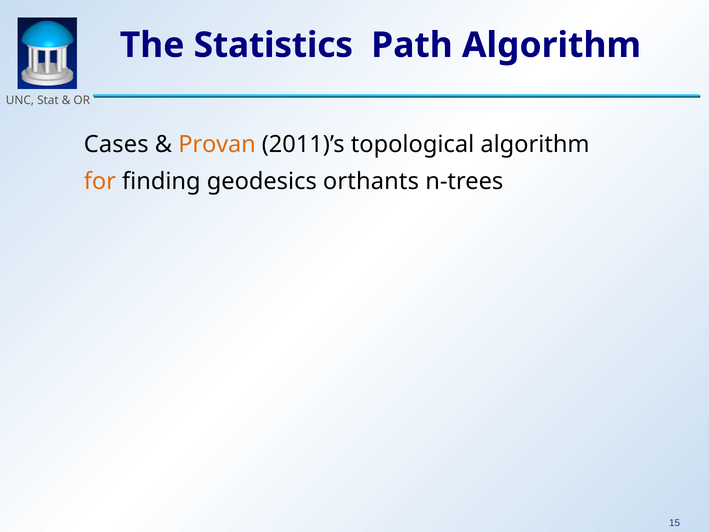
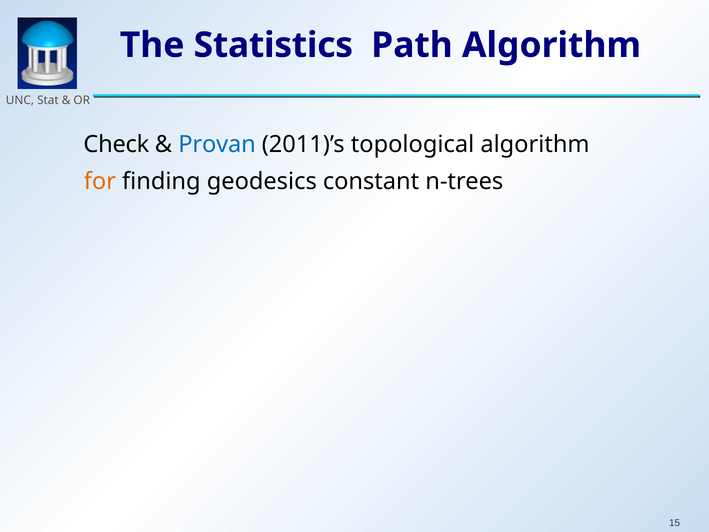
Cases: Cases -> Check
Provan colour: orange -> blue
orthants: orthants -> constant
